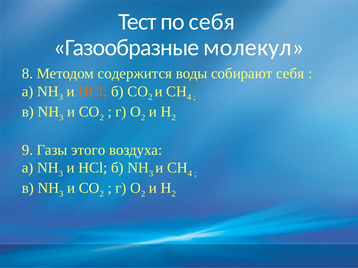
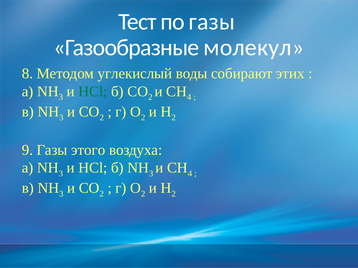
по себя: себя -> газы
содержится: содержится -> углекислый
собирают себя: себя -> этих
HCl at (93, 92) colour: orange -> green
